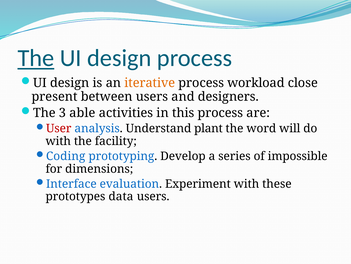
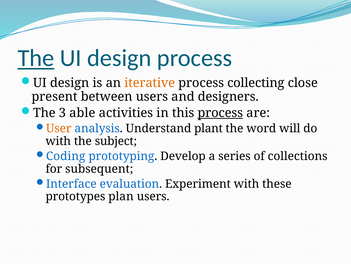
workload: workload -> collecting
process at (220, 113) underline: none -> present
User colour: red -> orange
facility: facility -> subject
impossible: impossible -> collections
dimensions: dimensions -> subsequent
data: data -> plan
